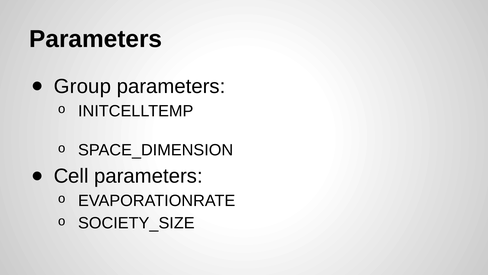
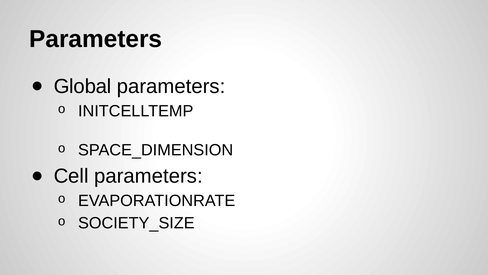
Group: Group -> Global
